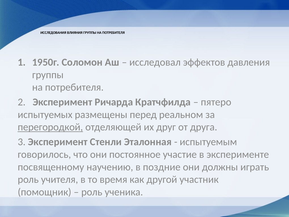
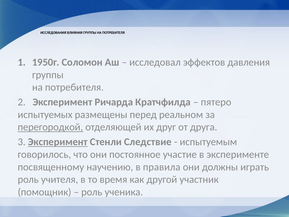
Эксперимент at (58, 142) underline: none -> present
Эталонная: Эталонная -> Следствие
поздние: поздние -> правила
